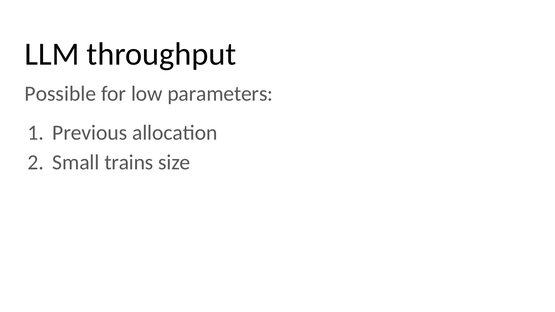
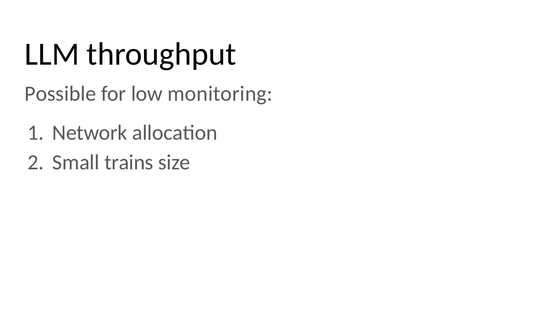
parameters: parameters -> monitoring
Previous: Previous -> Network
